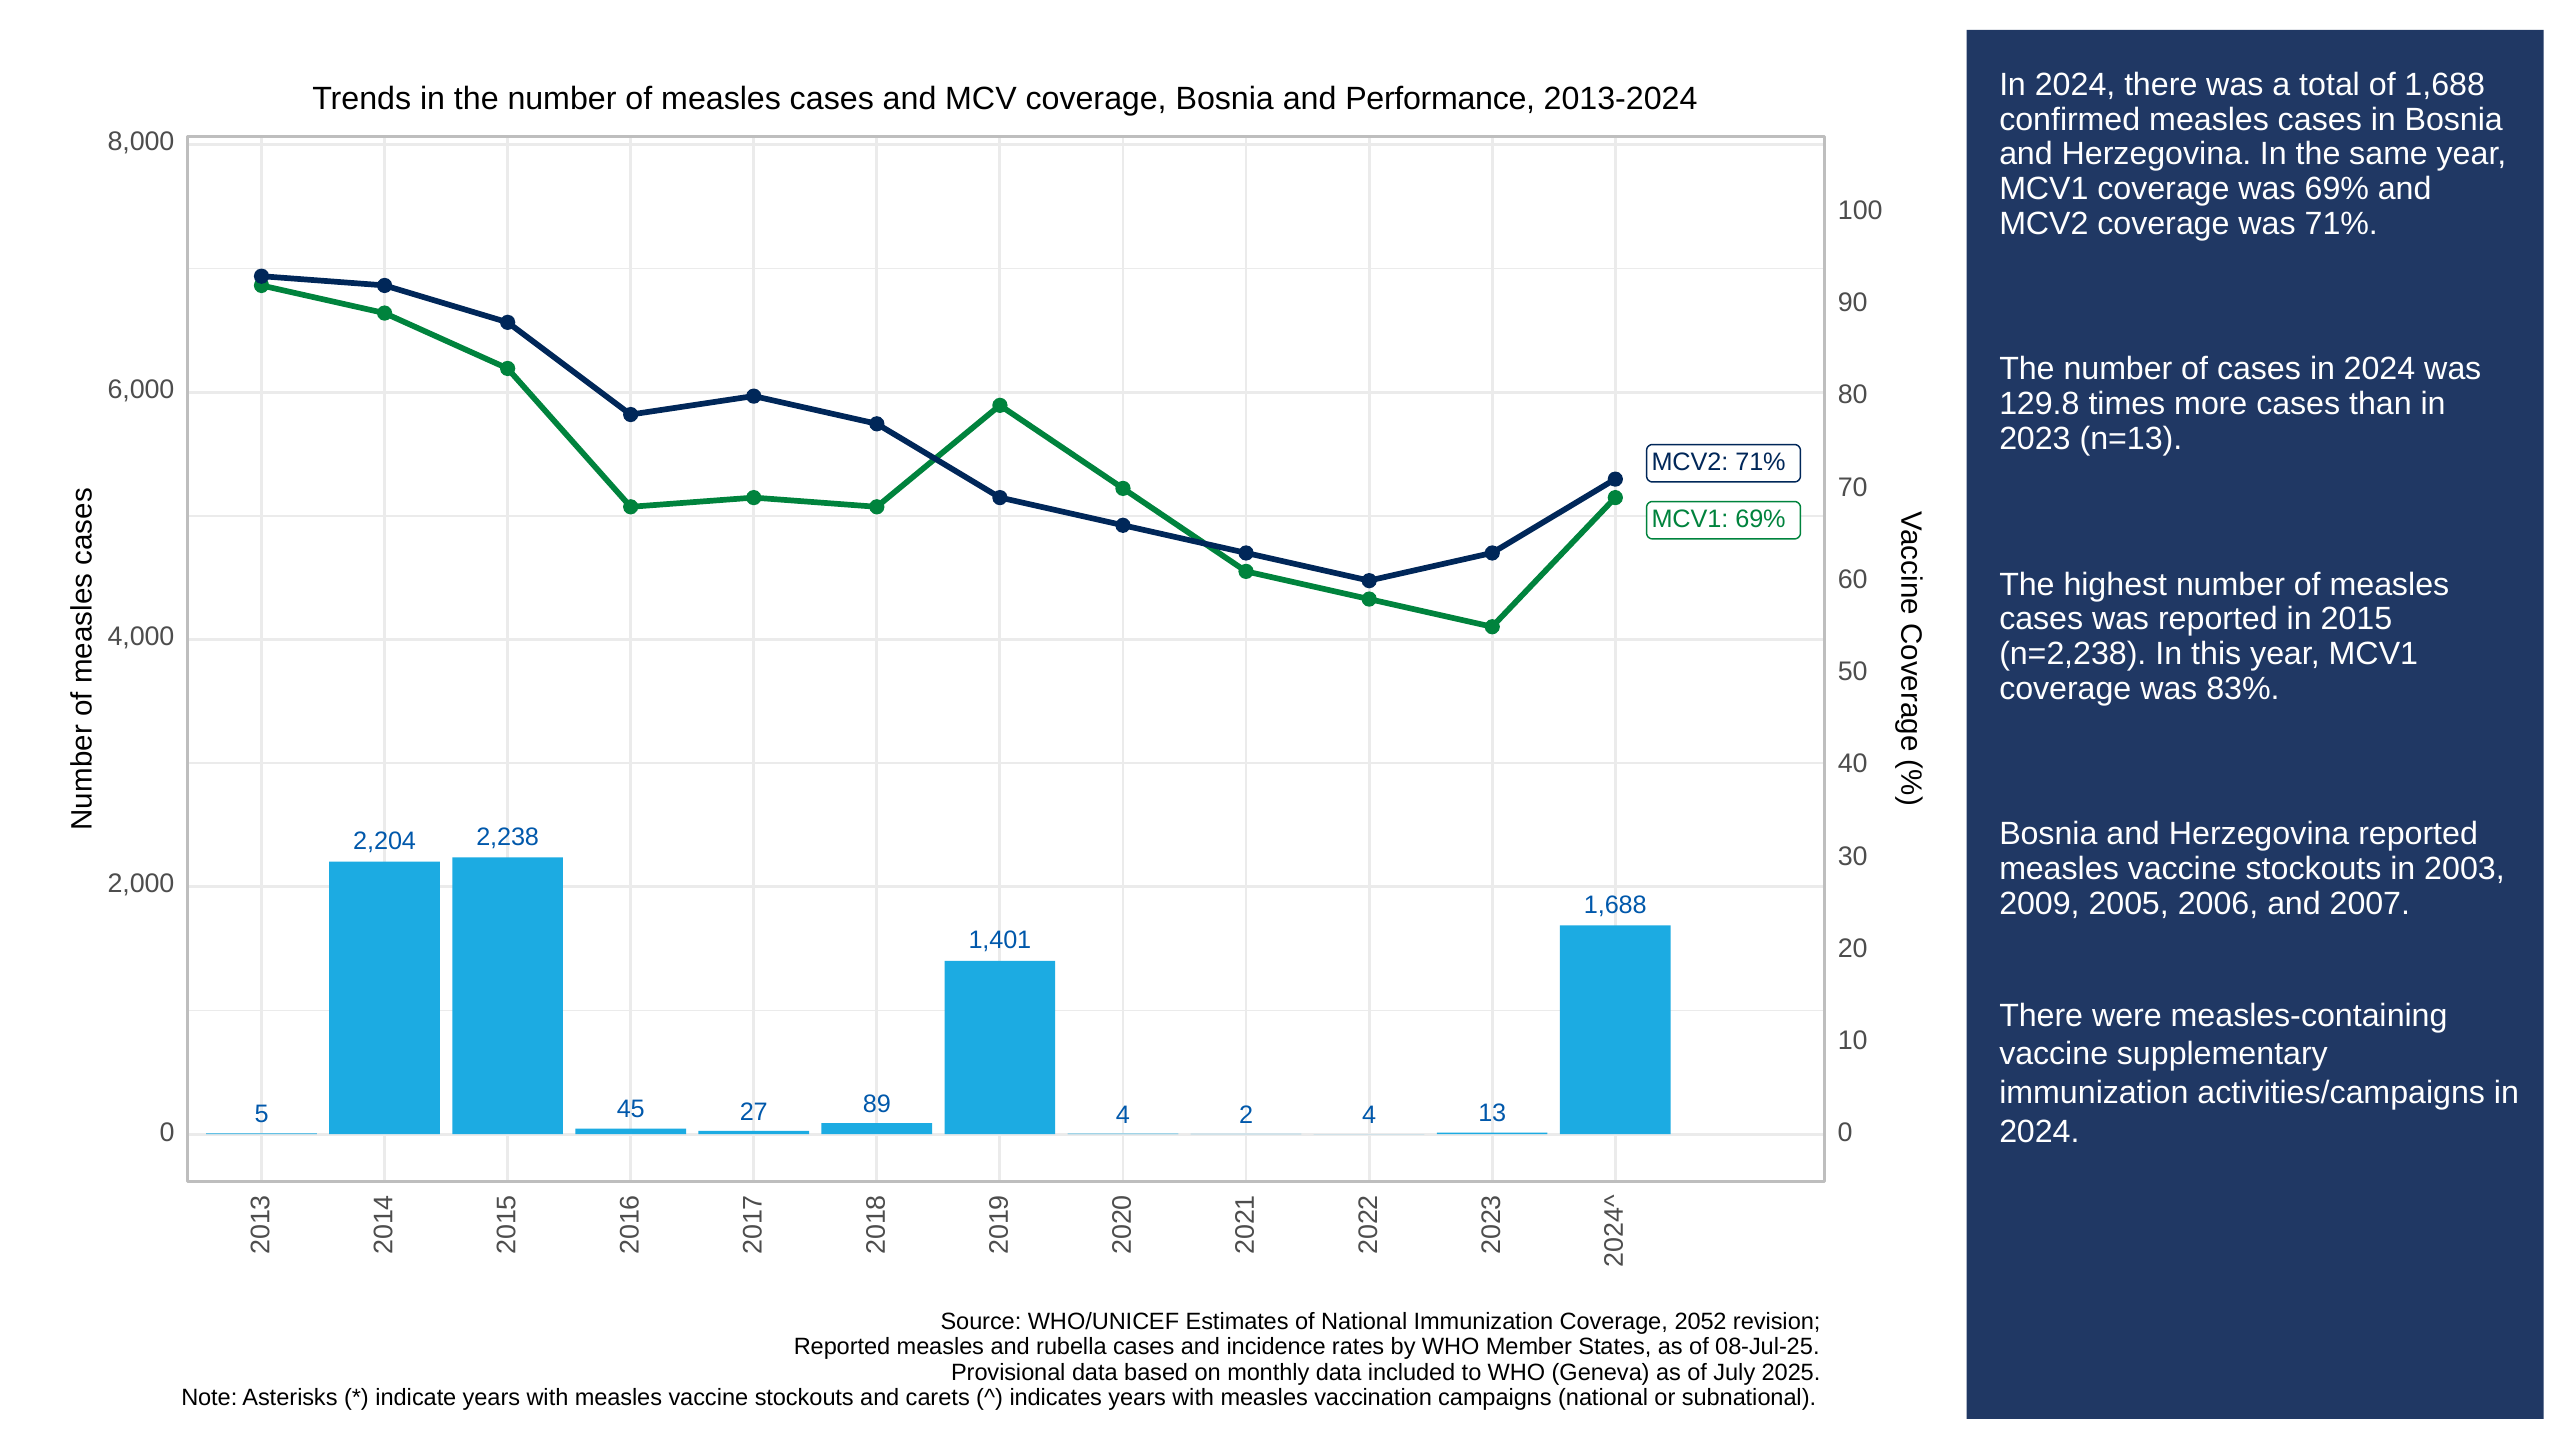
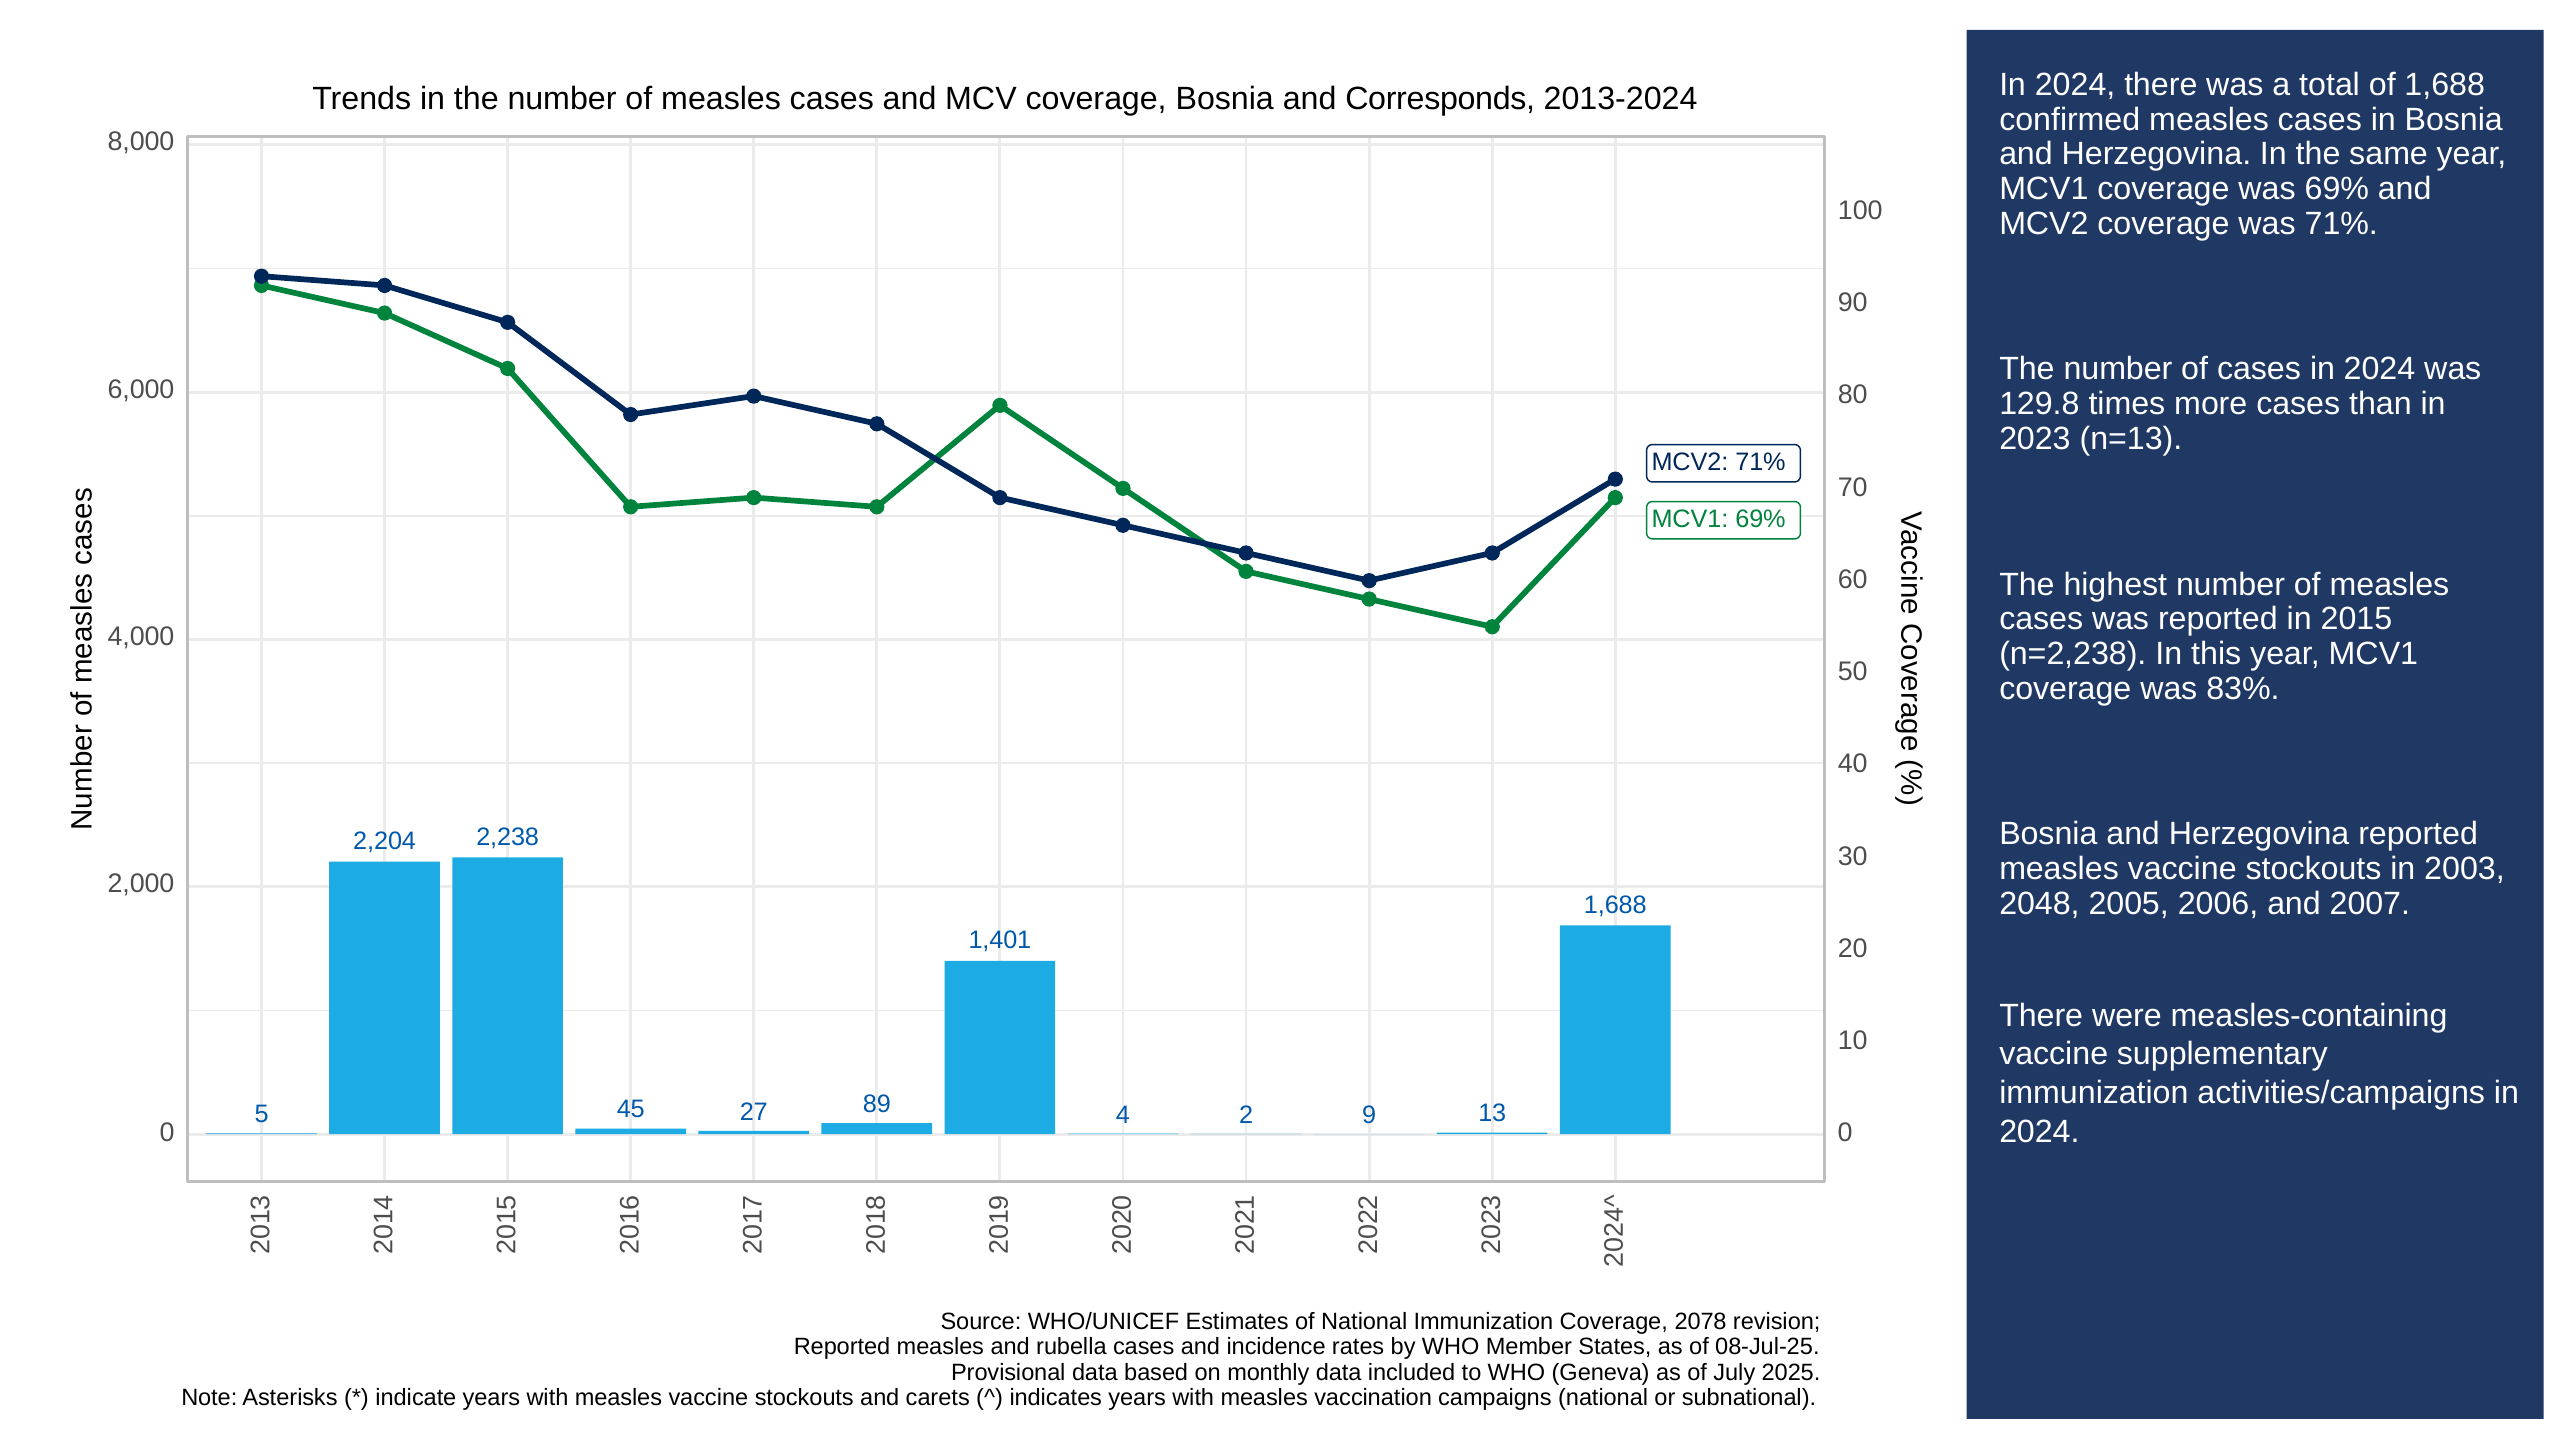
Performance: Performance -> Corresponds
2009: 2009 -> 2048
4 2 4: 4 -> 9
2052: 2052 -> 2078
